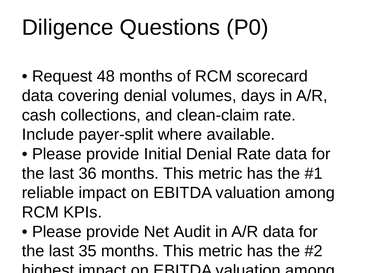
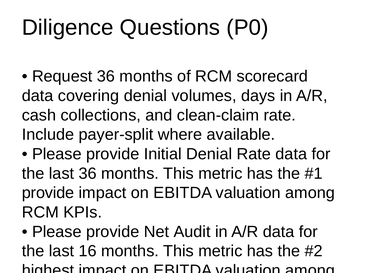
Request 48: 48 -> 36
reliable at (48, 193): reliable -> provide
35: 35 -> 16
